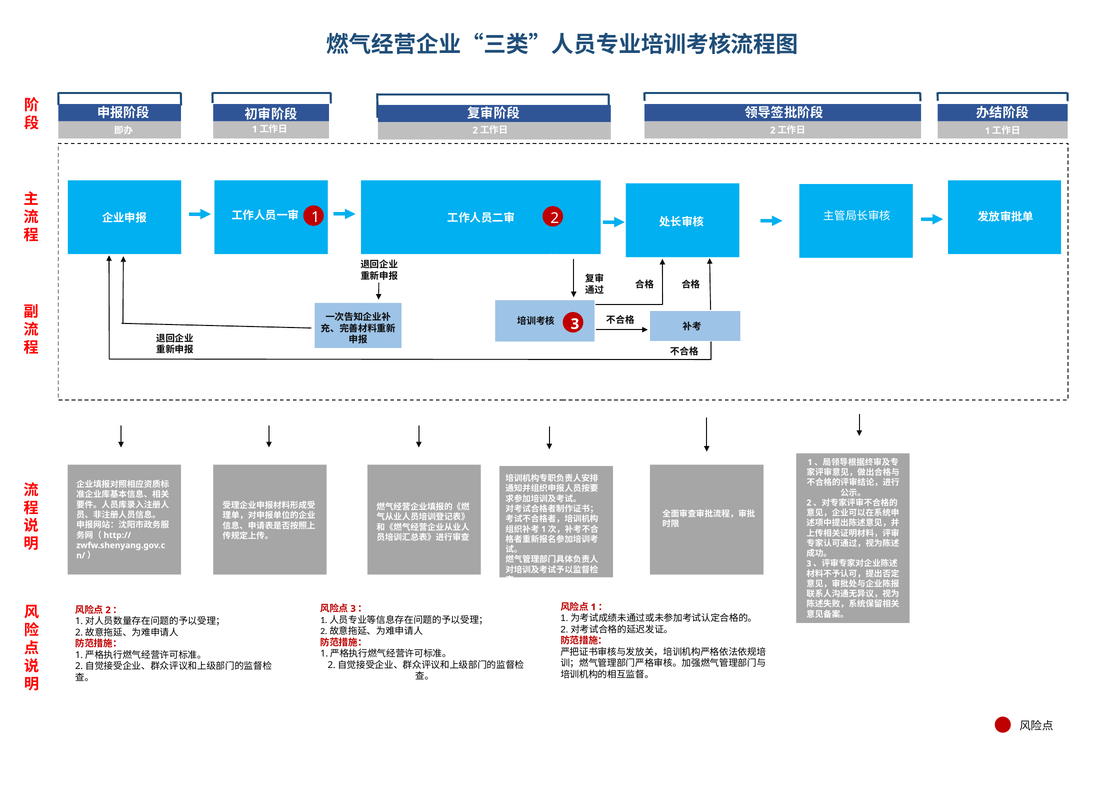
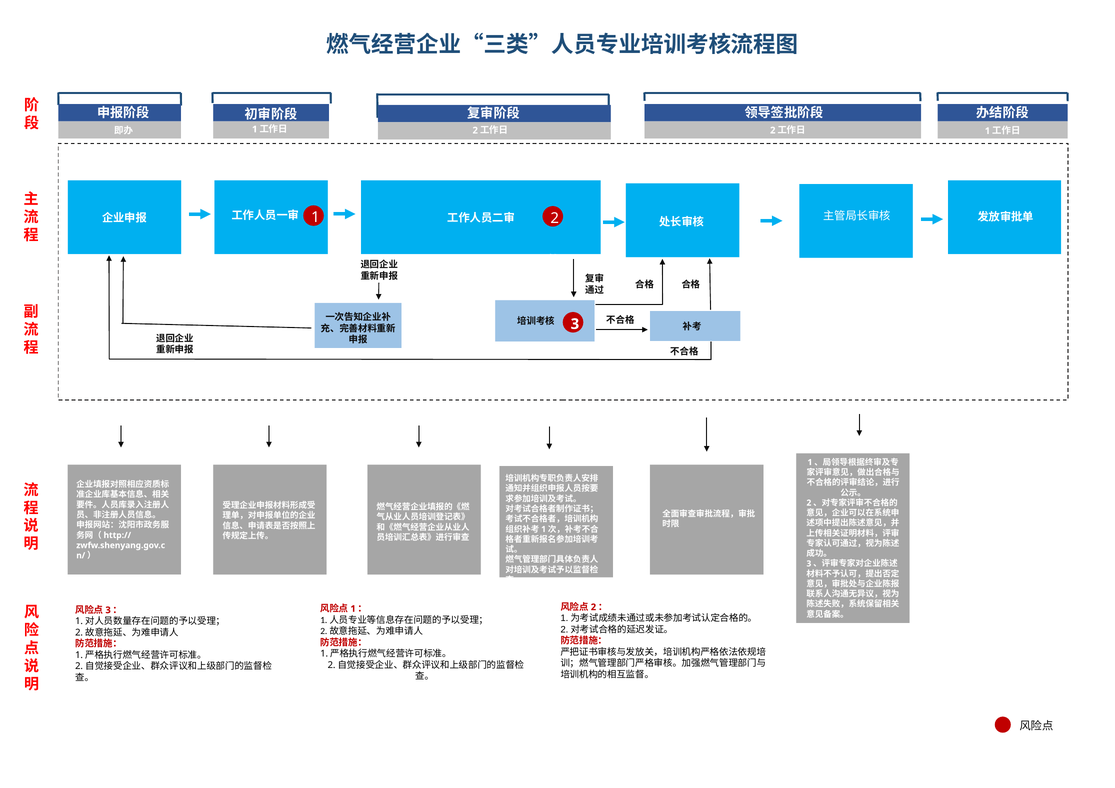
1 at (593, 608): 1 -> 2
3 at (353, 609): 3 -> 1
2 at (108, 611): 2 -> 3
